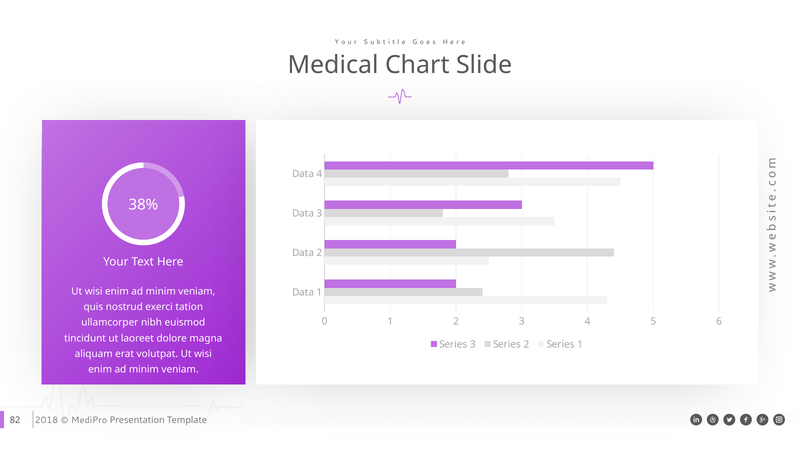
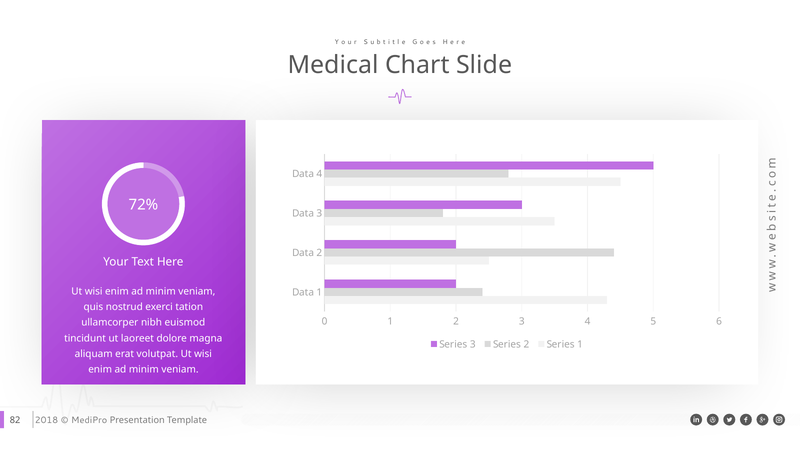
38%: 38% -> 72%
